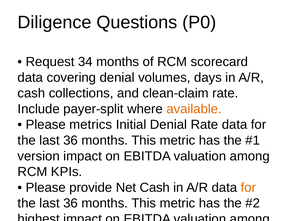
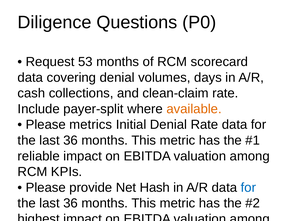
34: 34 -> 53
version: version -> reliable
Net Cash: Cash -> Hash
for at (248, 187) colour: orange -> blue
